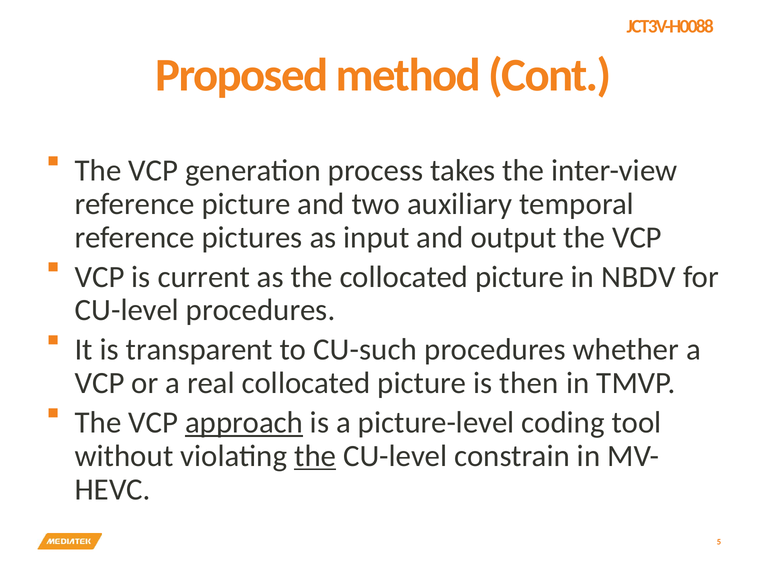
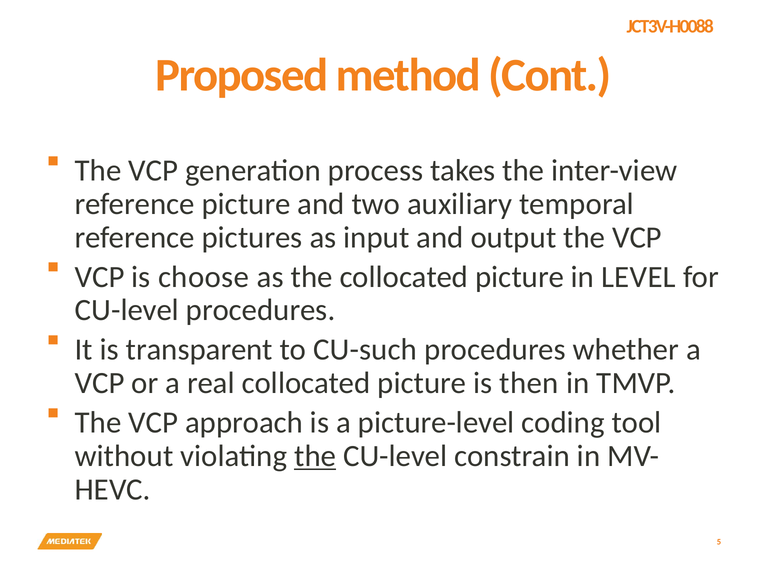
current: current -> choose
NBDV: NBDV -> LEVEL
approach underline: present -> none
